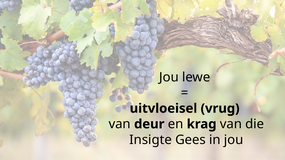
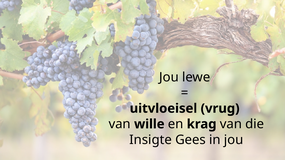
deur: deur -> wille
